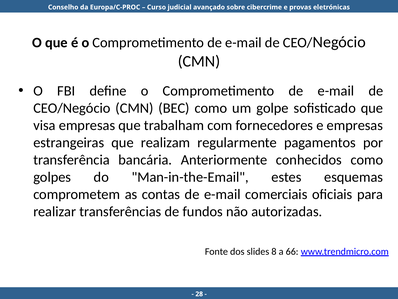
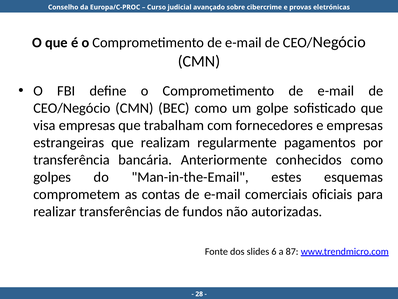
8: 8 -> 6
66: 66 -> 87
